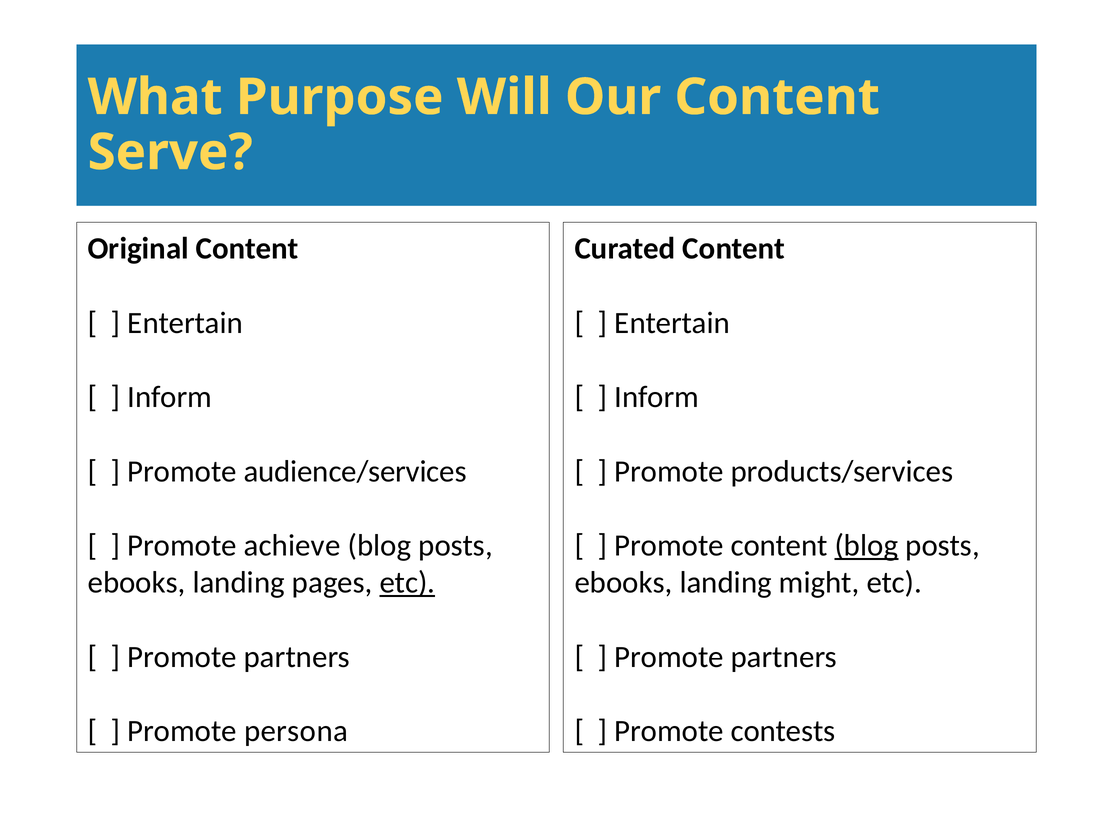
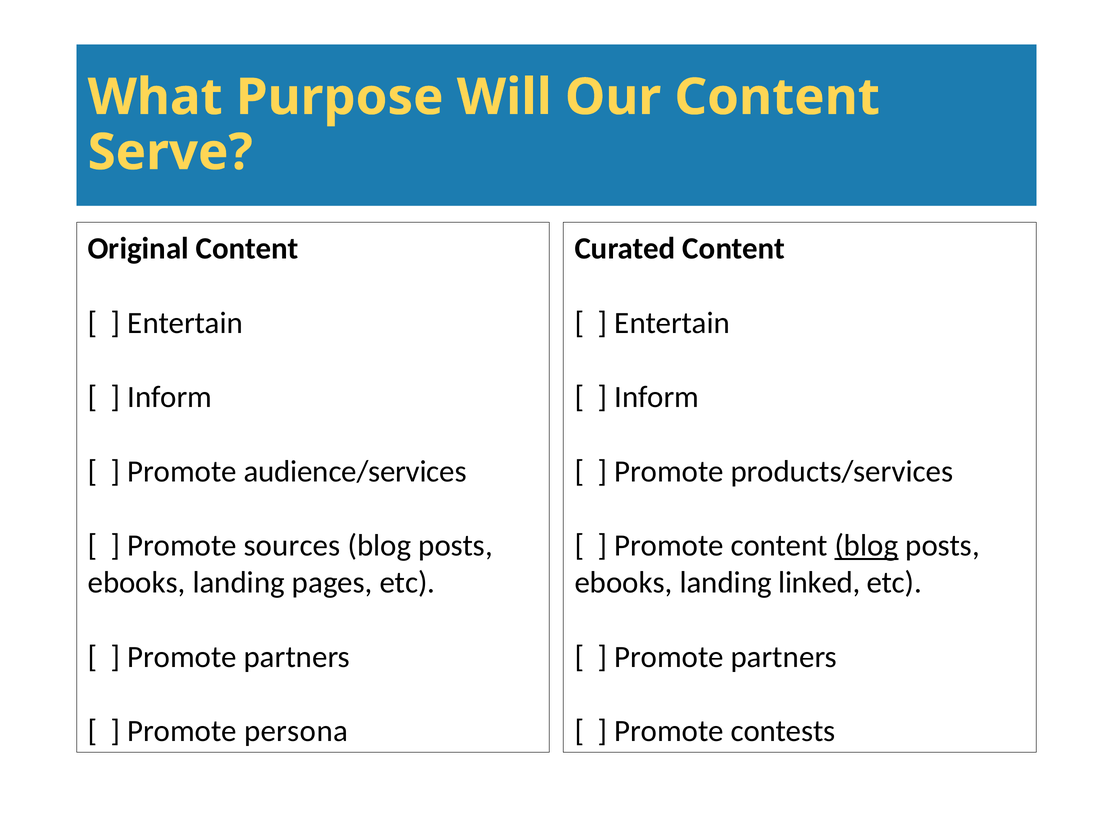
achieve: achieve -> sources
etc at (407, 583) underline: present -> none
might: might -> linked
